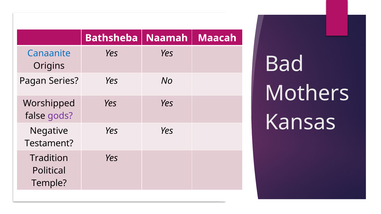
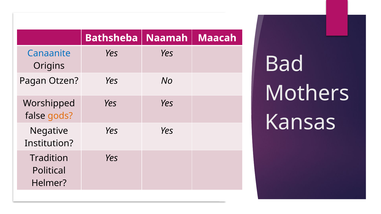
Series: Series -> Otzen
gods colour: purple -> orange
Testament: Testament -> Institution
Temple: Temple -> Helmer
